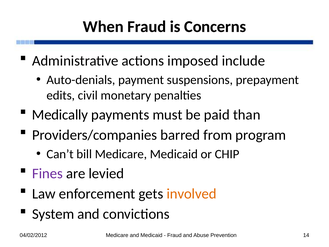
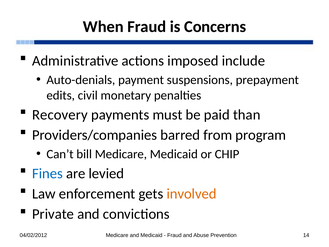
Medically: Medically -> Recovery
Fines colour: purple -> blue
System: System -> Private
